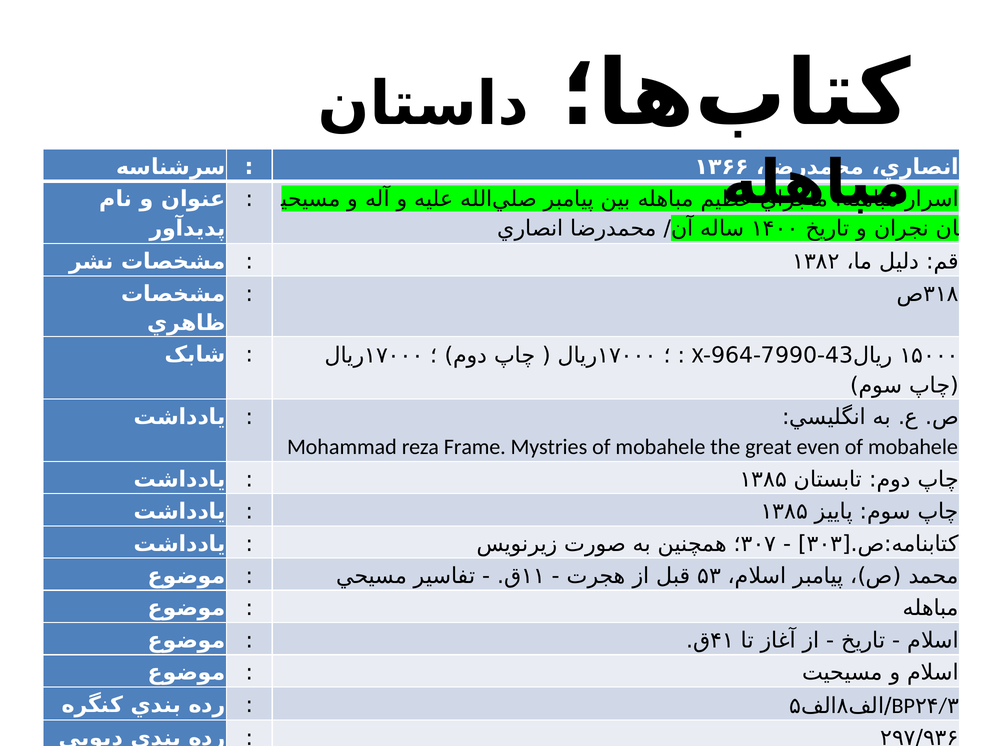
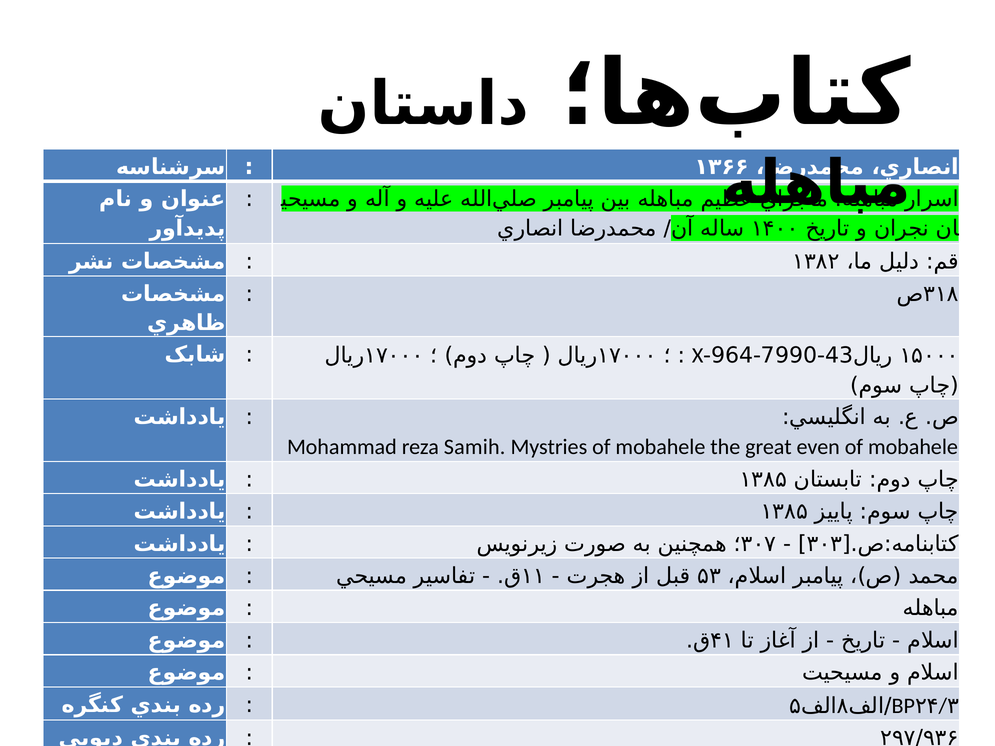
Frame: Frame -> Samih
